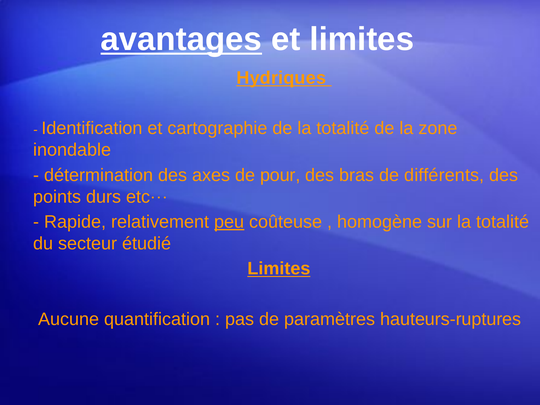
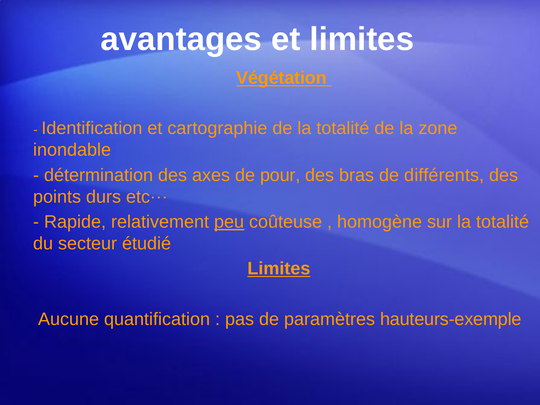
avantages underline: present -> none
Hydriques: Hydriques -> Végétation
hauteurs-ruptures: hauteurs-ruptures -> hauteurs-exemple
